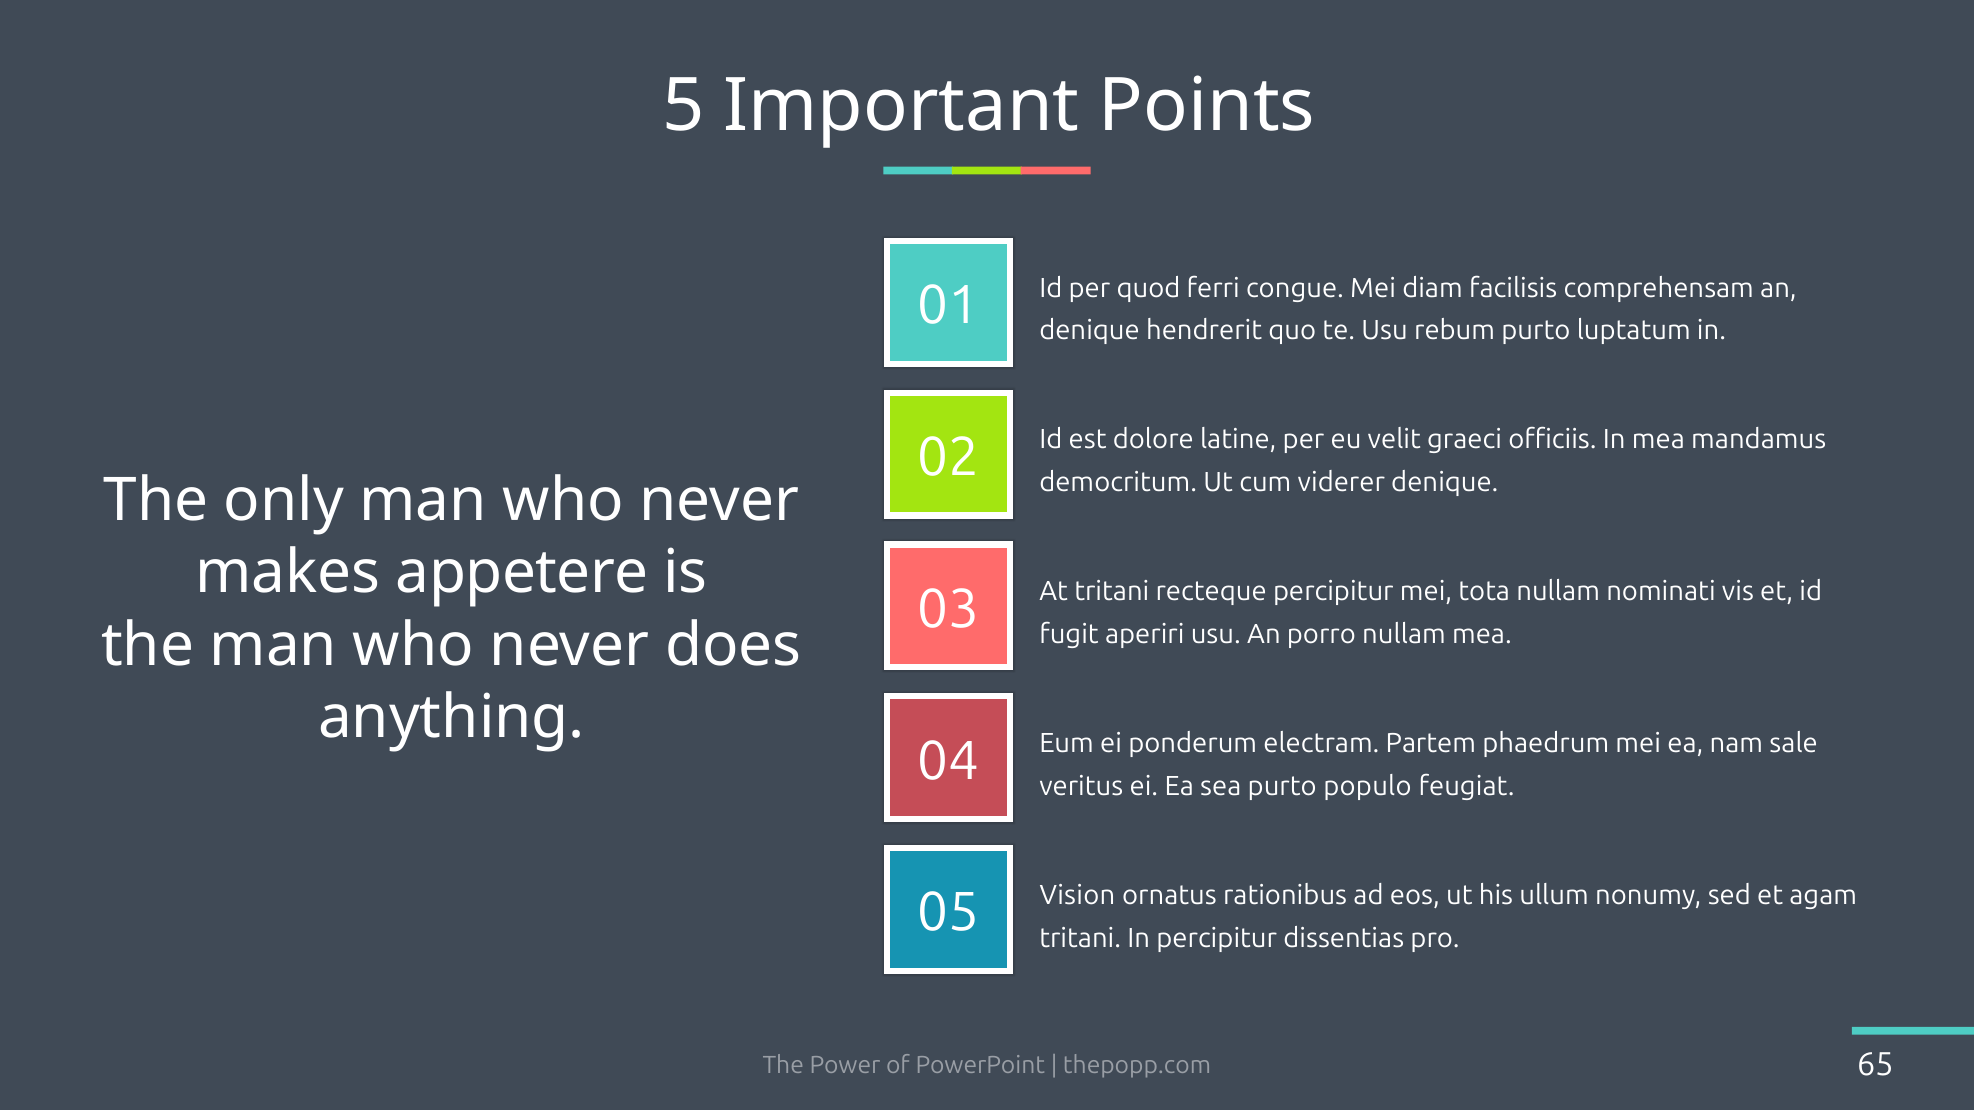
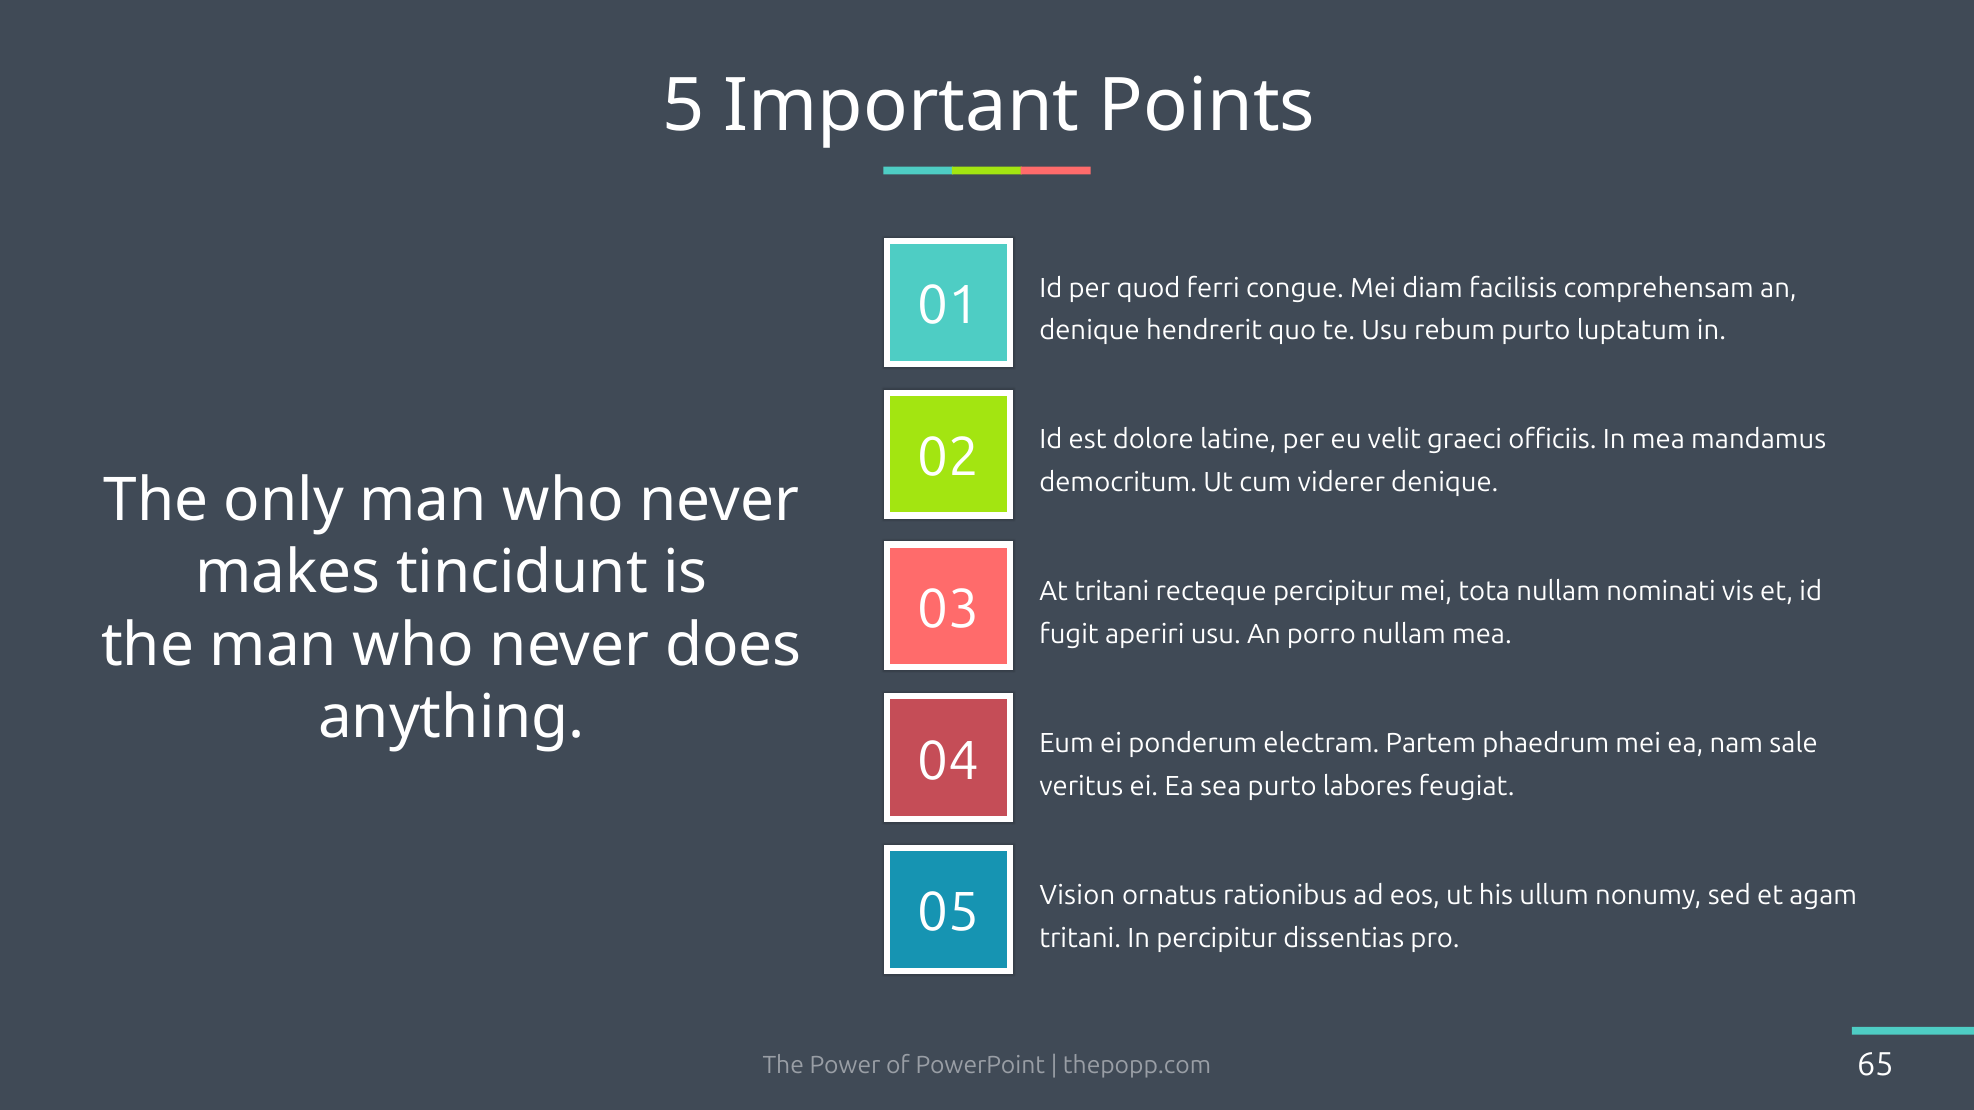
appetere: appetere -> tincidunt
populo: populo -> labores
